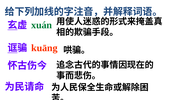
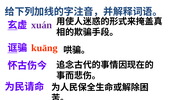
xuán colour: green -> purple
